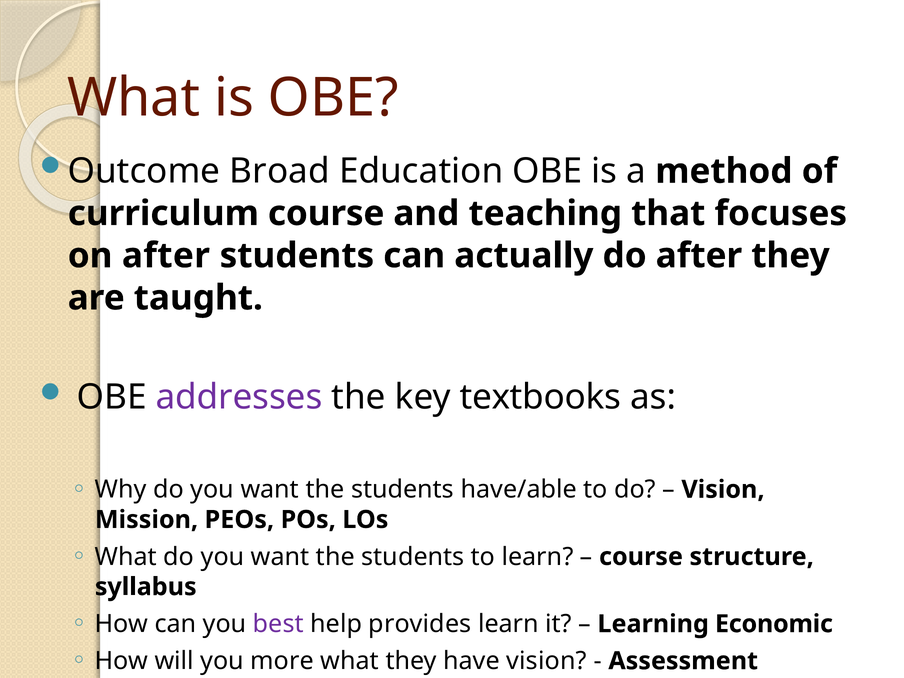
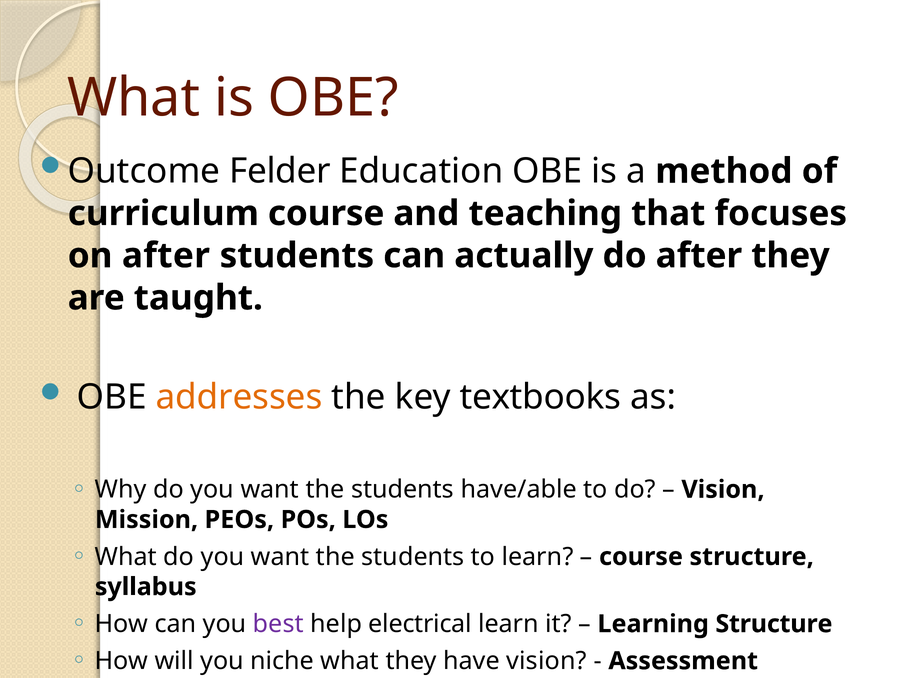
Broad: Broad -> Felder
addresses colour: purple -> orange
provides: provides -> electrical
Learning Economic: Economic -> Structure
more: more -> niche
